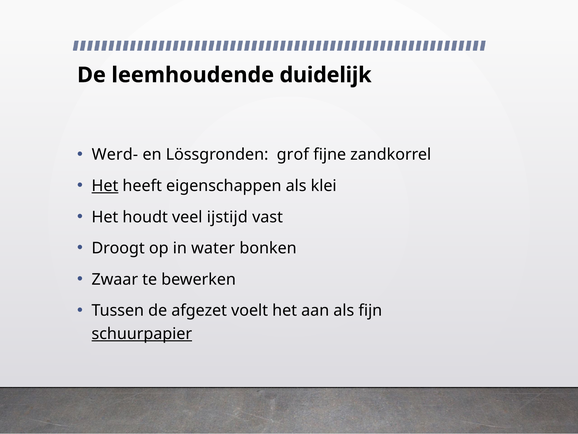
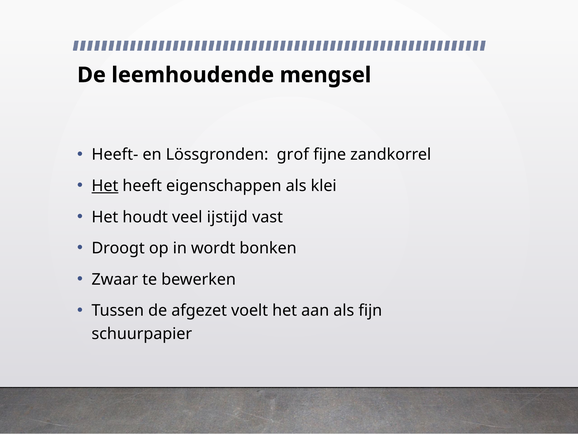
duidelijk: duidelijk -> mengsel
Werd-: Werd- -> Heeft-
water: water -> wordt
schuurpapier underline: present -> none
